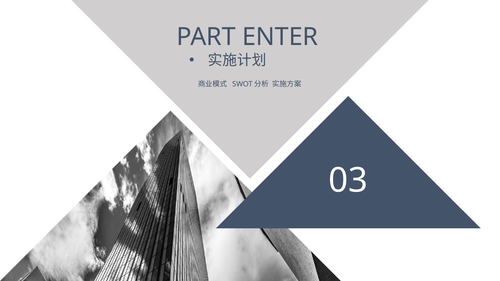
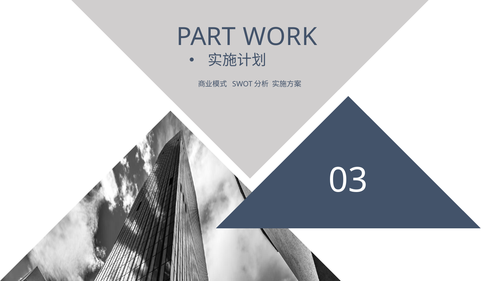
ENTER: ENTER -> WORK
